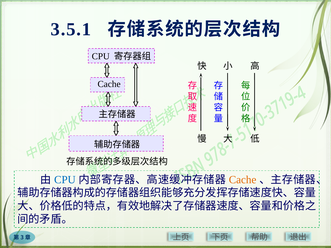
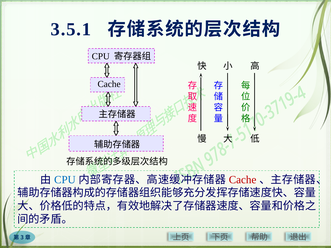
Cache at (243, 180) colour: orange -> red
